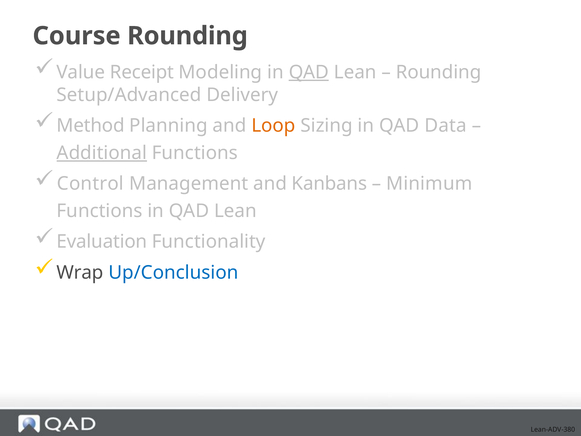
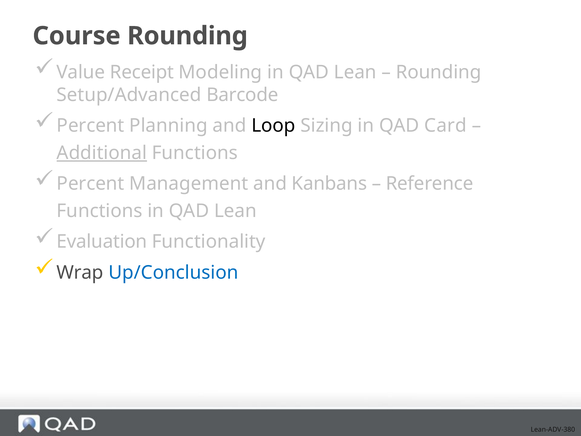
QAD at (309, 72) underline: present -> none
Delivery: Delivery -> Barcode
Method at (91, 126): Method -> Percent
Loop colour: orange -> black
Data: Data -> Card
Control at (90, 184): Control -> Percent
Minimum: Minimum -> Reference
